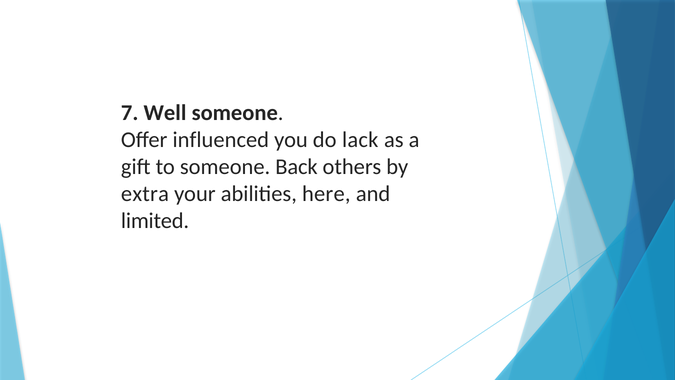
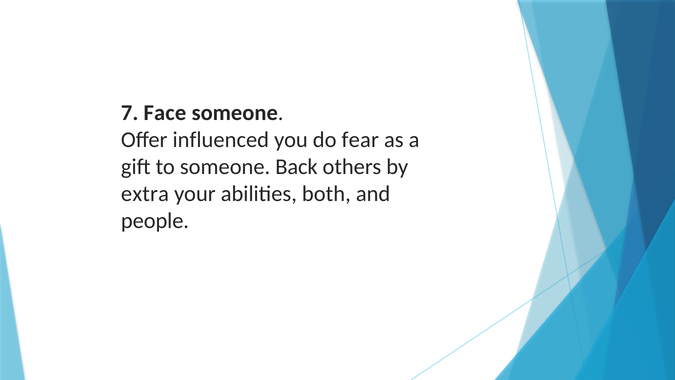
Well: Well -> Face
lack: lack -> fear
here: here -> both
limited: limited -> people
